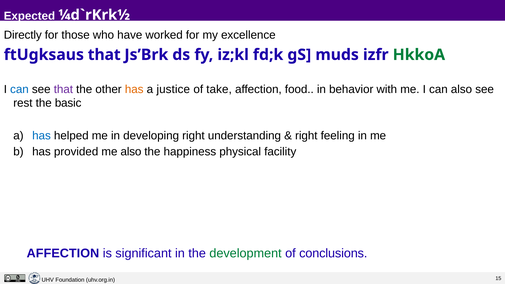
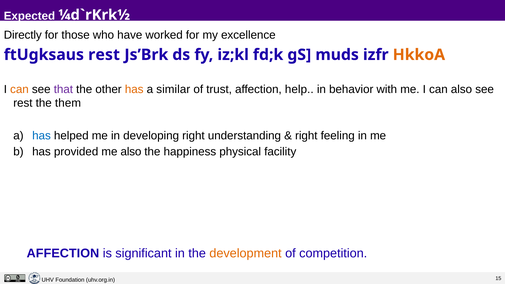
ftUgksaus that: that -> rest
HkkoA colour: green -> orange
can at (19, 89) colour: blue -> orange
justice: justice -> similar
take: take -> trust
food: food -> help
basic: basic -> them
development colour: green -> orange
conclusions: conclusions -> competition
